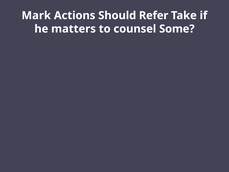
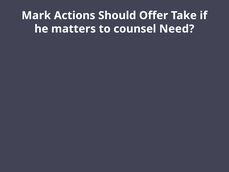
Refer: Refer -> Offer
Some: Some -> Need
